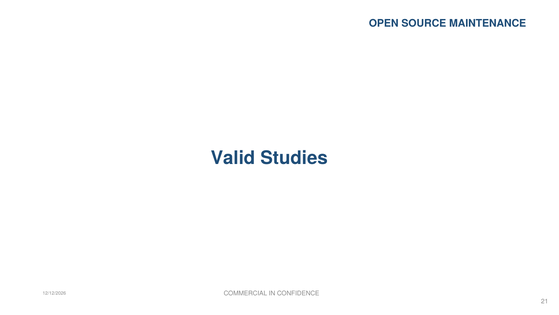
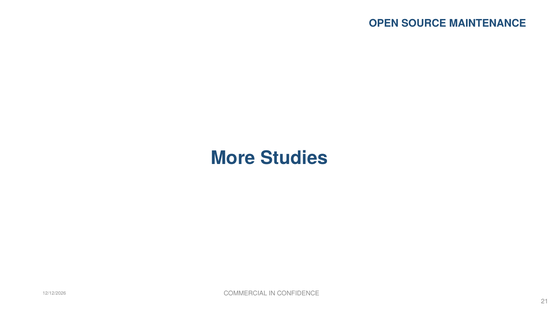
Valid: Valid -> More
